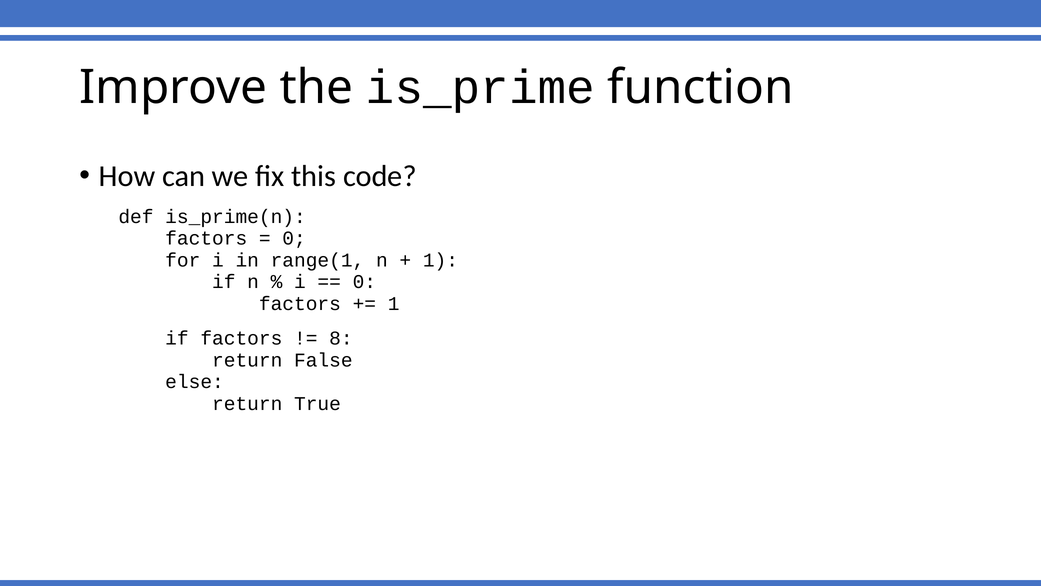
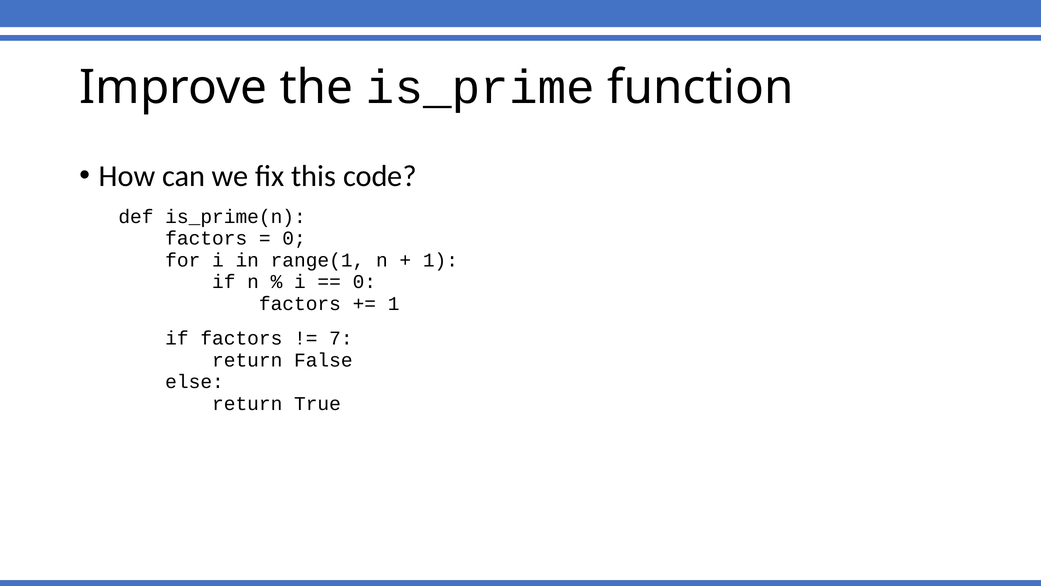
8: 8 -> 7
